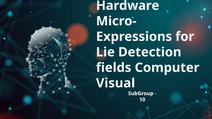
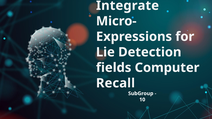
Hardware: Hardware -> Integrate
Visual: Visual -> Recall
